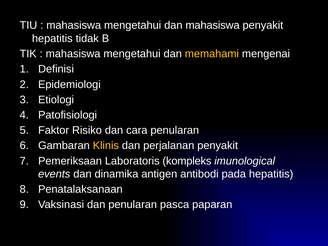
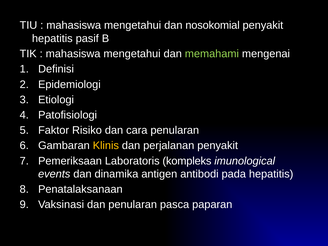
dan mahasiswa: mahasiswa -> nosokomial
tidak: tidak -> pasif
memahami colour: yellow -> light green
